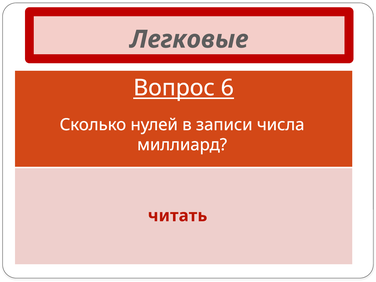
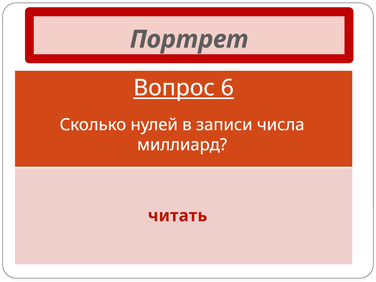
Легковые: Легковые -> Портрет
